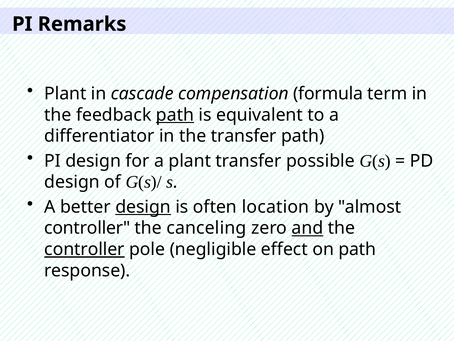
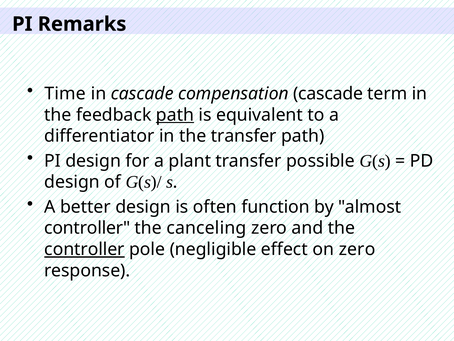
Plant at (65, 94): Plant -> Time
compensation formula: formula -> cascade
design at (143, 207) underline: present -> none
location: location -> function
and underline: present -> none
on path: path -> zero
